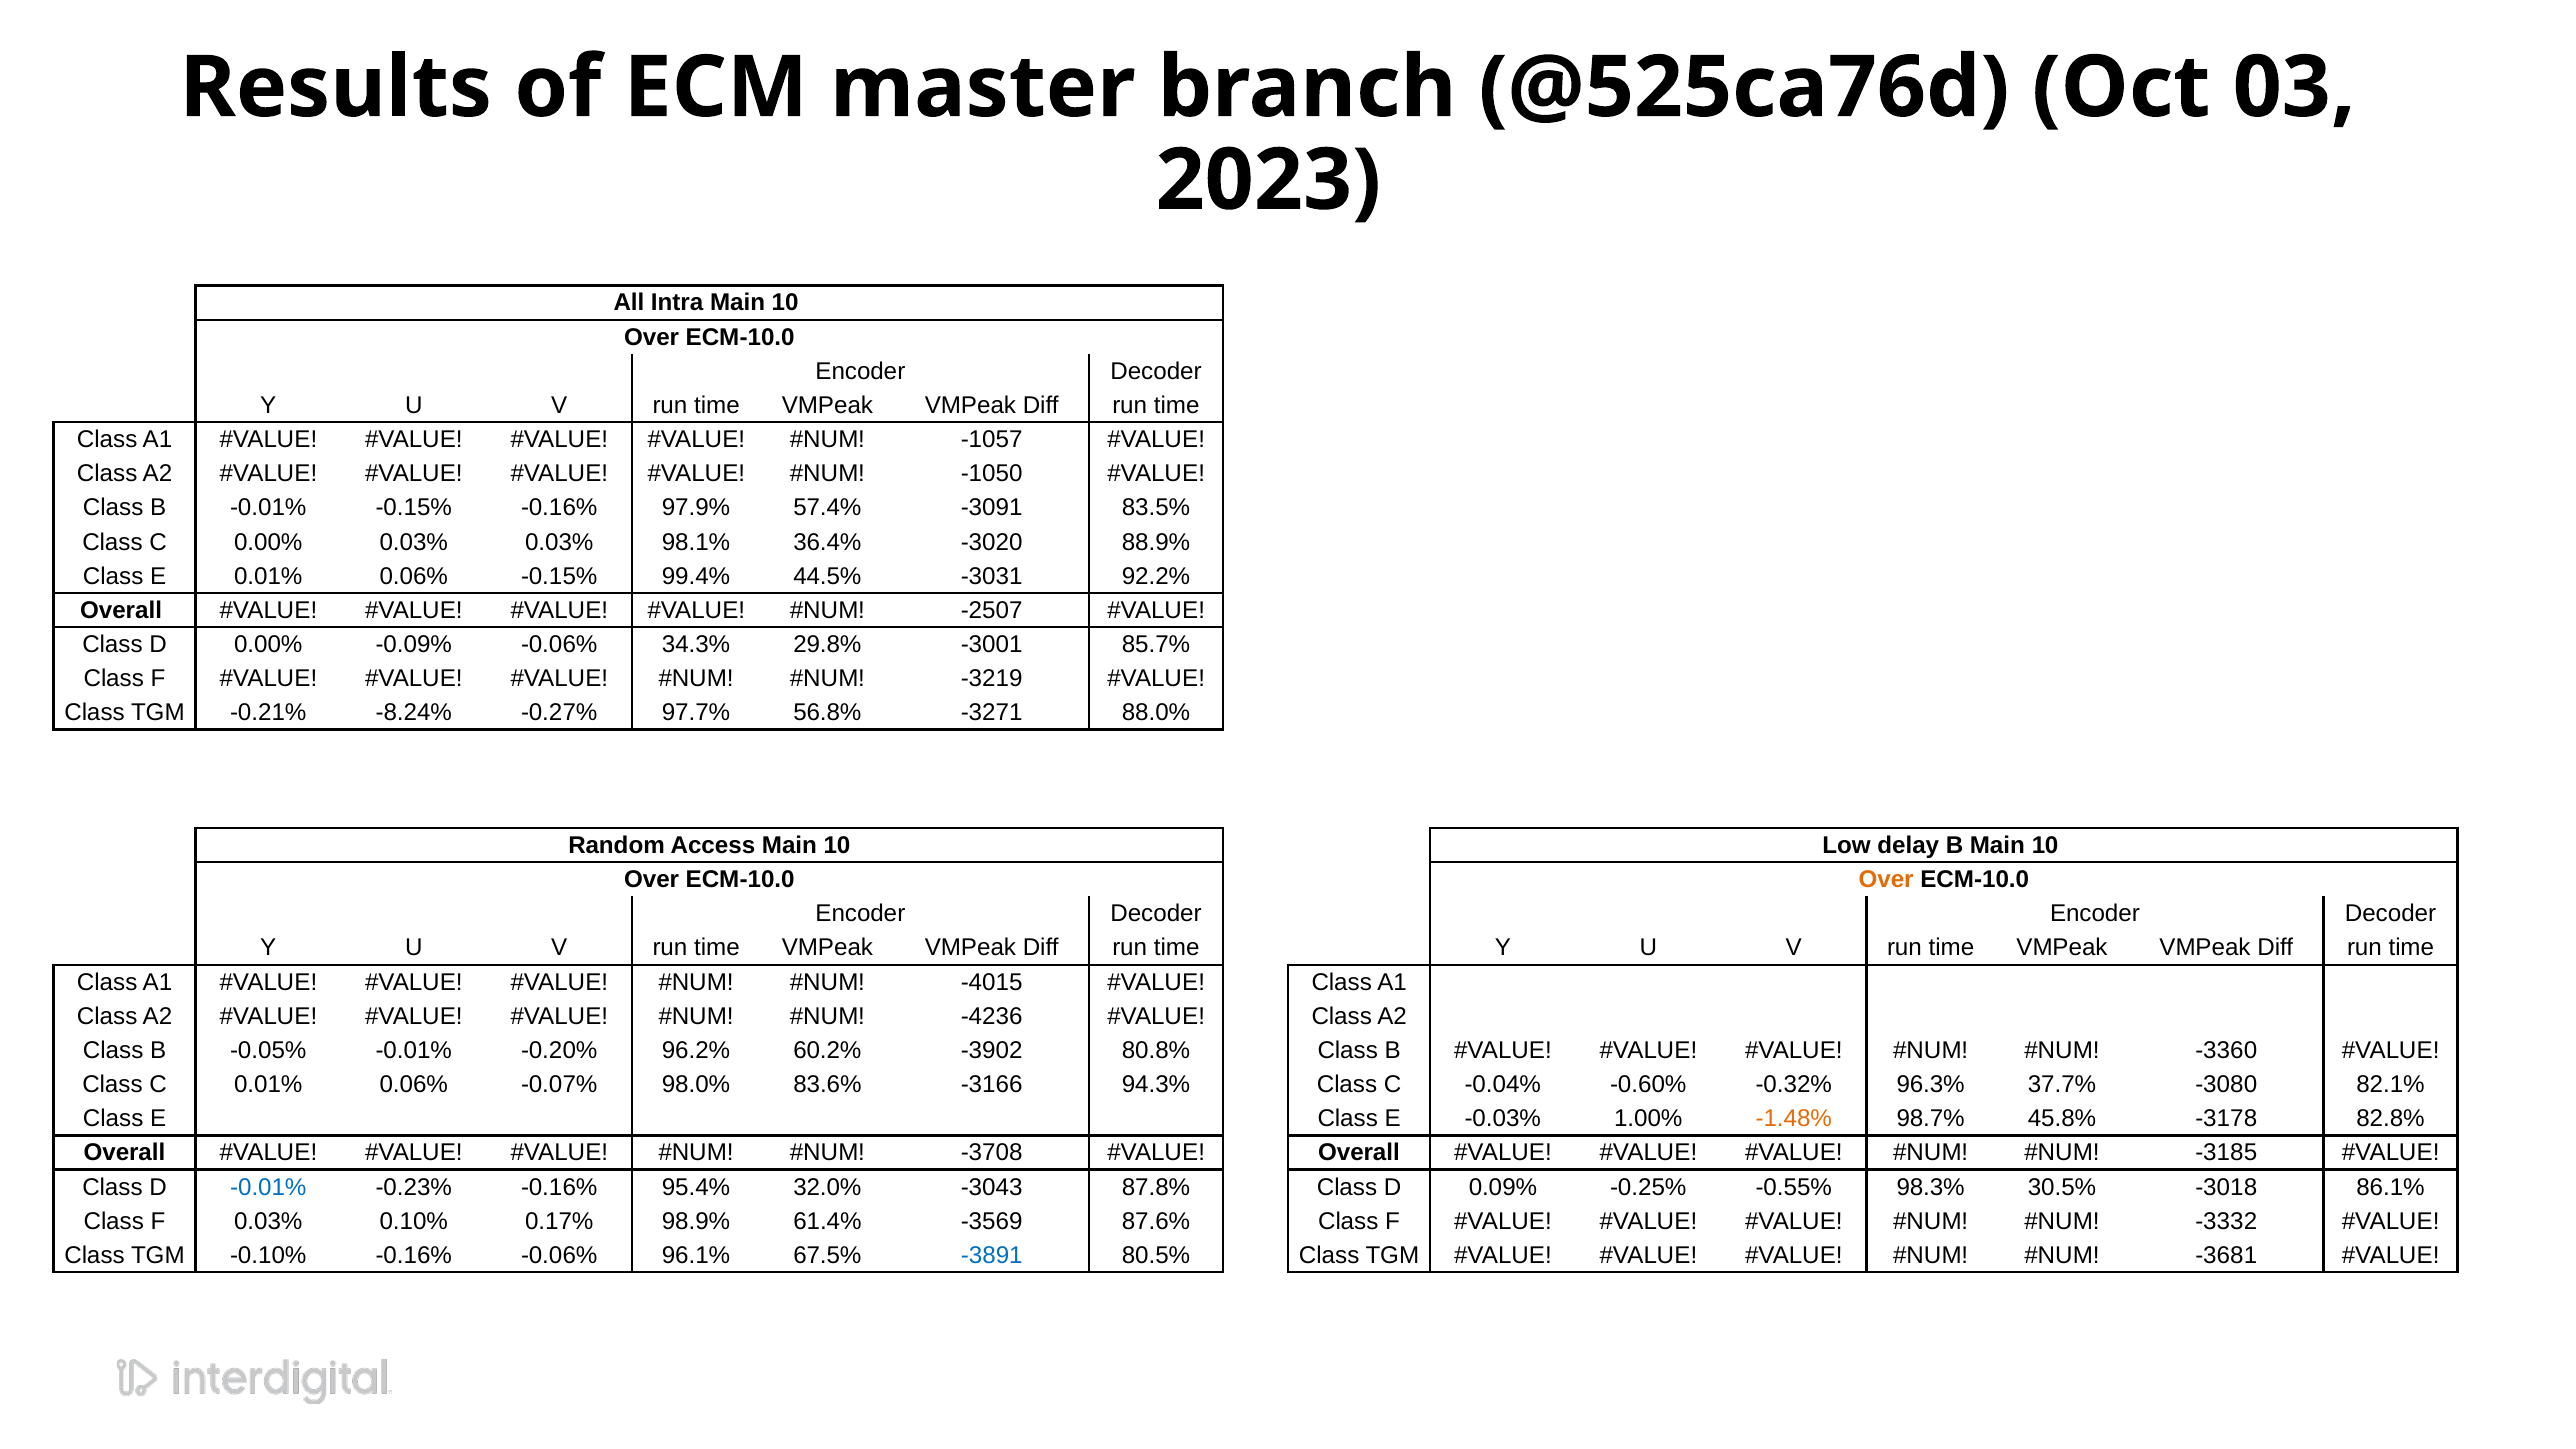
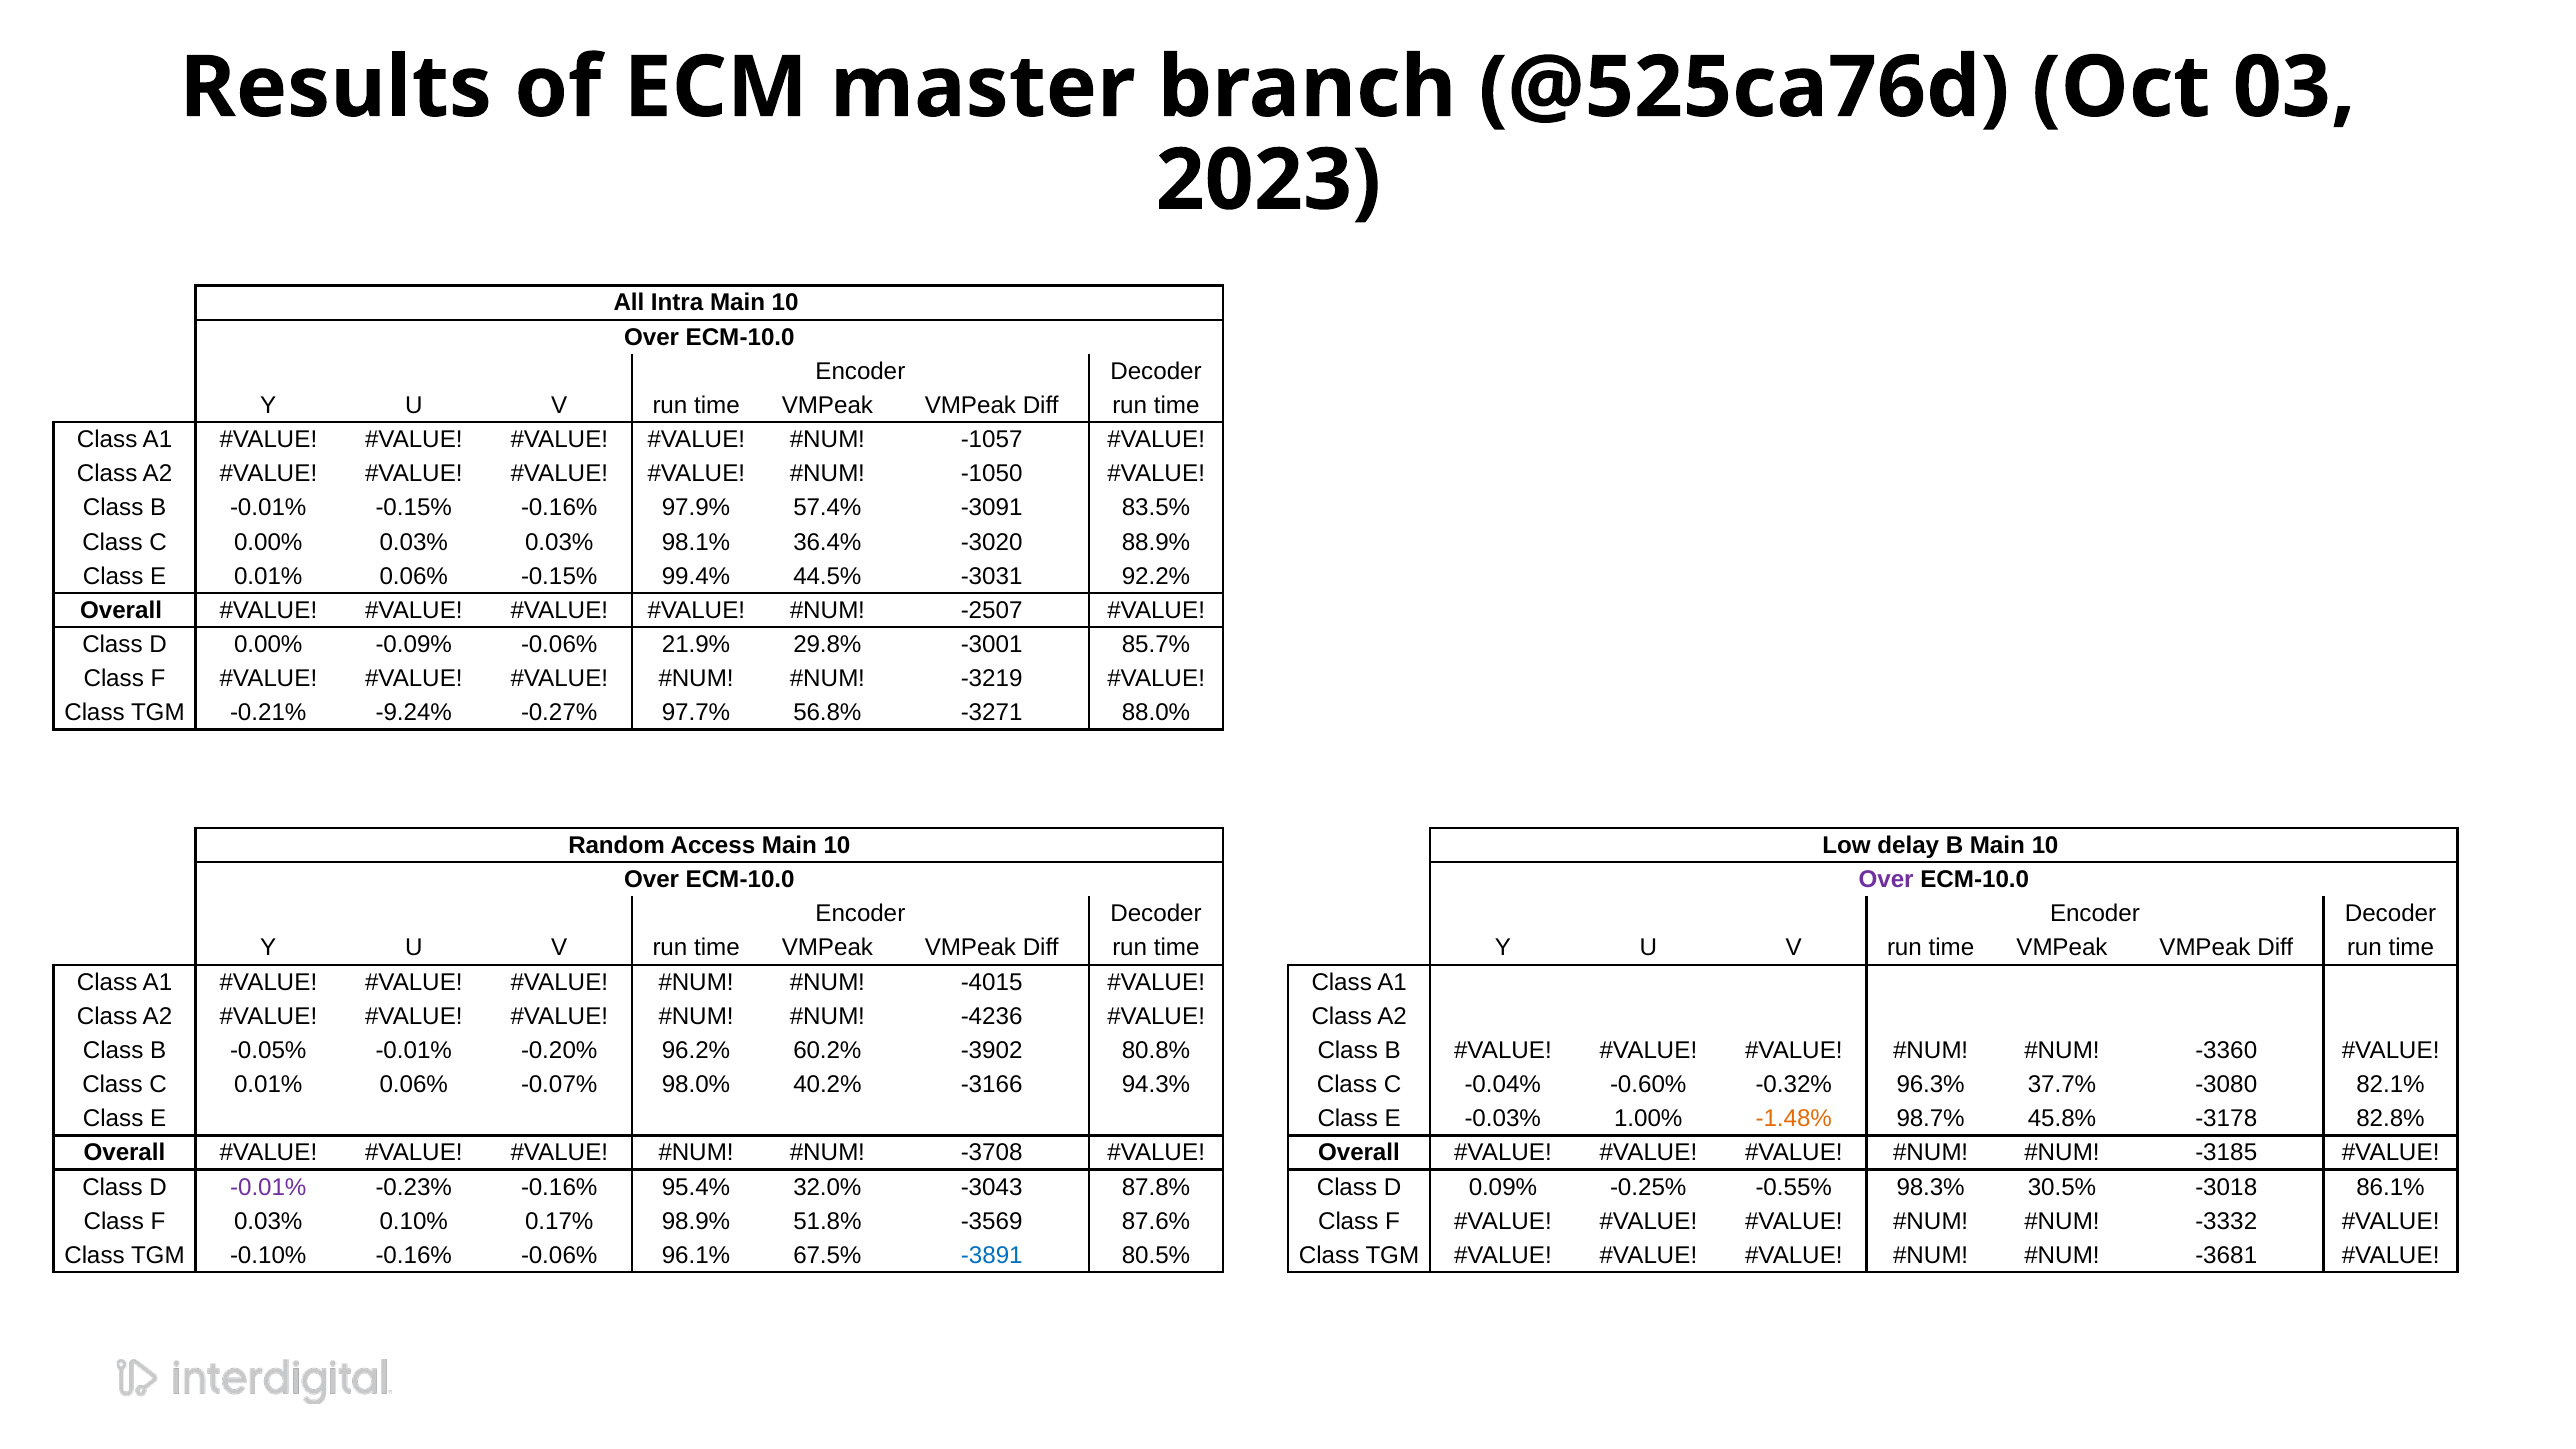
34.3%: 34.3% -> 21.9%
-8.24%: -8.24% -> -9.24%
Over at (1886, 880) colour: orange -> purple
83.6%: 83.6% -> 40.2%
-0.01% at (268, 1187) colour: blue -> purple
61.4%: 61.4% -> 51.8%
